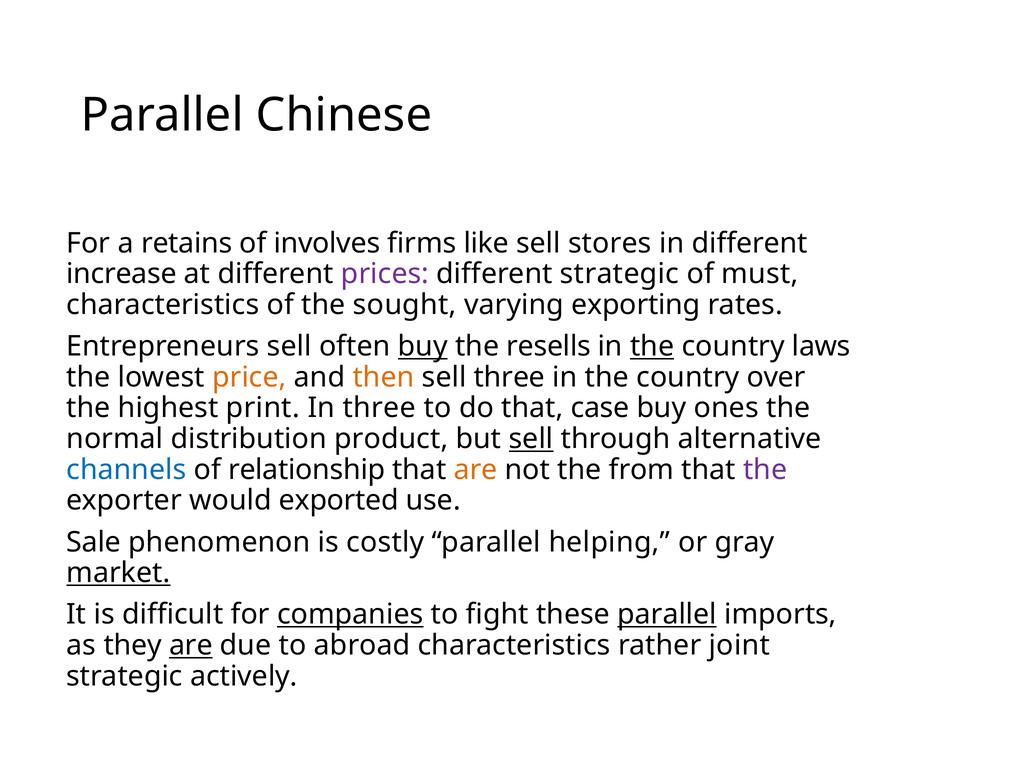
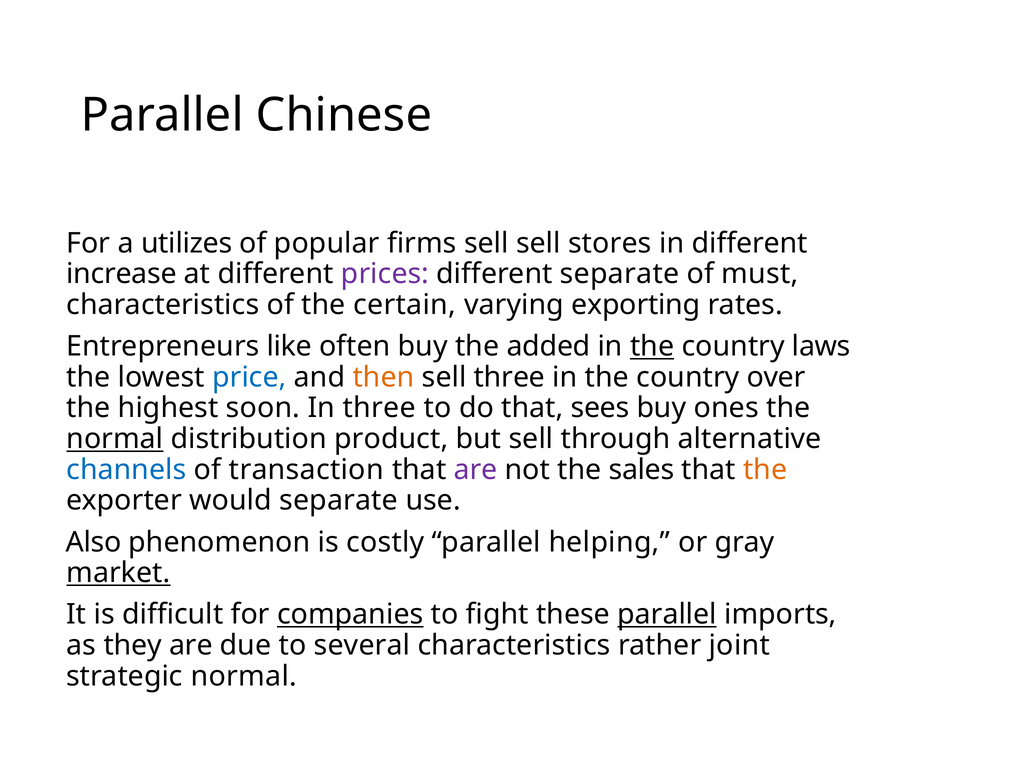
retains: retains -> utilizes
involves: involves -> popular
firms like: like -> sell
different strategic: strategic -> separate
sought: sought -> certain
Entrepreneurs sell: sell -> like
buy at (423, 346) underline: present -> none
resells: resells -> added
price colour: orange -> blue
print: print -> soon
case: case -> sees
normal at (115, 439) underline: none -> present
sell at (531, 439) underline: present -> none
relationship: relationship -> transaction
are at (476, 470) colour: orange -> purple
from: from -> sales
the at (765, 470) colour: purple -> orange
would exported: exported -> separate
Sale: Sale -> Also
are at (191, 645) underline: present -> none
abroad: abroad -> several
strategic actively: actively -> normal
